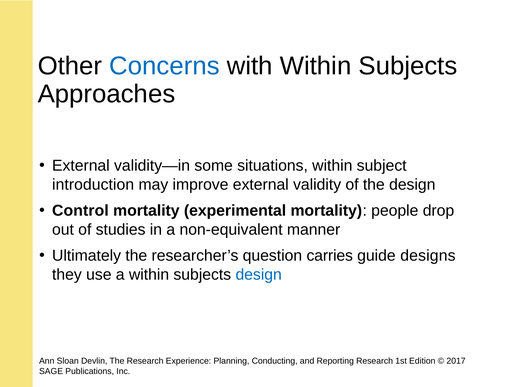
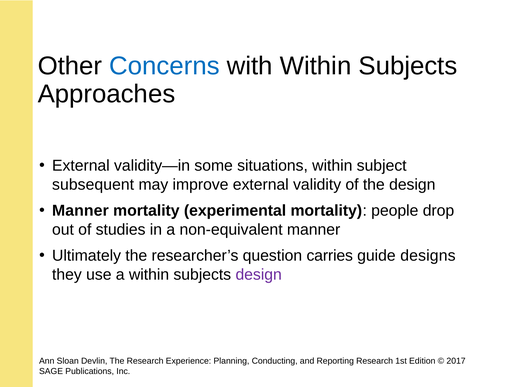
introduction: introduction -> subsequent
Control at (80, 211): Control -> Manner
design at (259, 275) colour: blue -> purple
